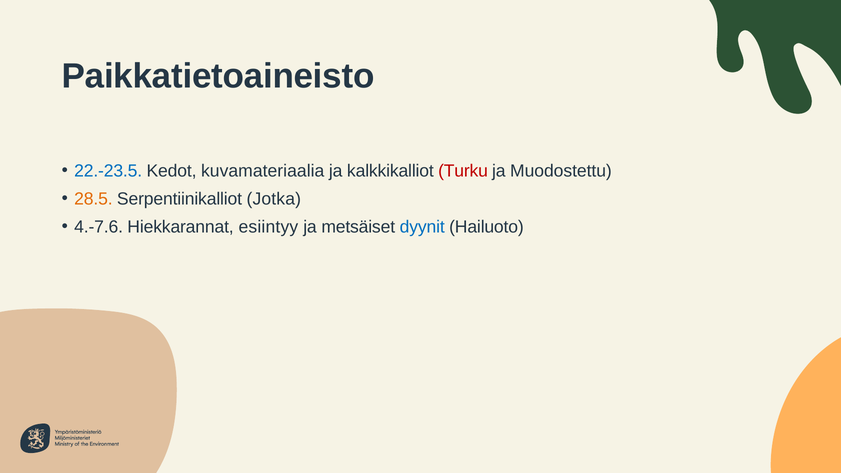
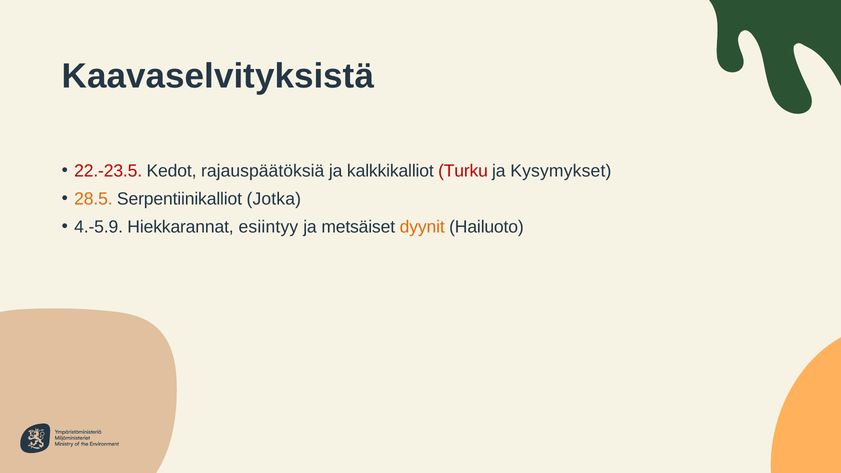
Paikkatietoaineisto: Paikkatietoaineisto -> Kaavaselvityksistä
22.-23.5 colour: blue -> red
kuvamateriaalia: kuvamateriaalia -> rajauspäätöksiä
Muodostettu: Muodostettu -> Kysymykset
4.-7.6: 4.-7.6 -> 4.-5.9
dyynit colour: blue -> orange
